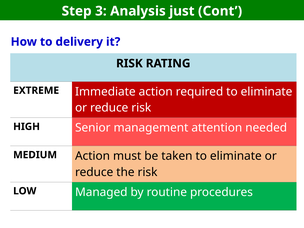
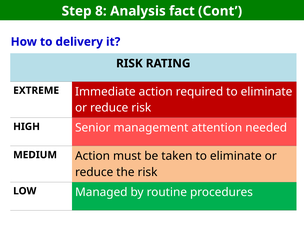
3: 3 -> 8
just: just -> fact
